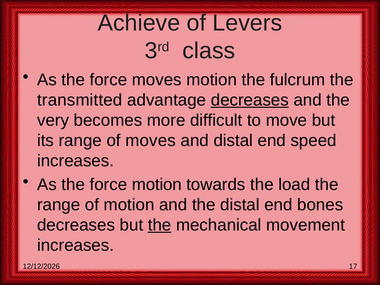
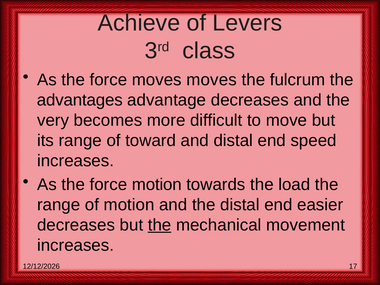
moves motion: motion -> moves
transmitted: transmitted -> advantages
decreases at (250, 100) underline: present -> none
of moves: moves -> toward
bones: bones -> easier
